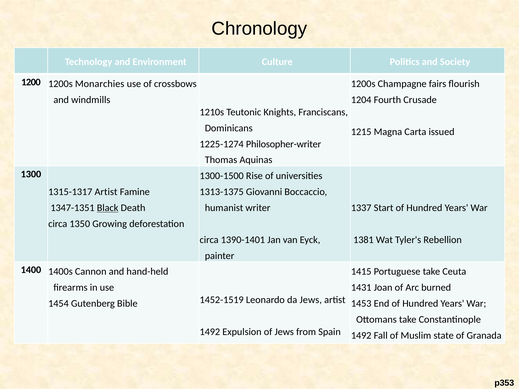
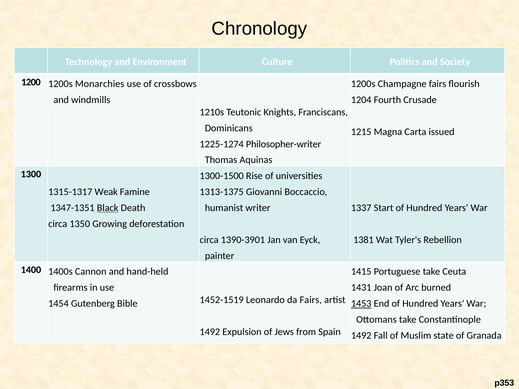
1315-1317 Artist: Artist -> Weak
1390-1401: 1390-1401 -> 1390-3901
da Jews: Jews -> Fairs
1453 underline: none -> present
